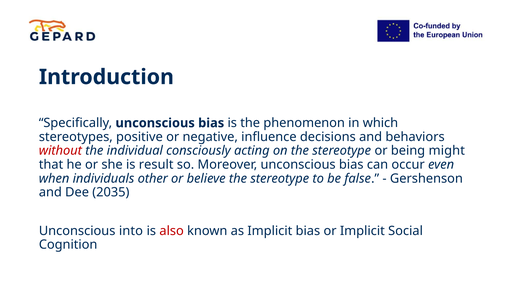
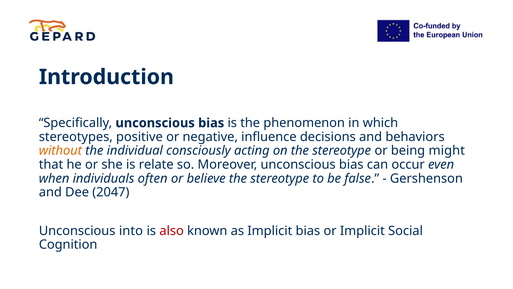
without colour: red -> orange
result: result -> relate
other: other -> often
2035: 2035 -> 2047
